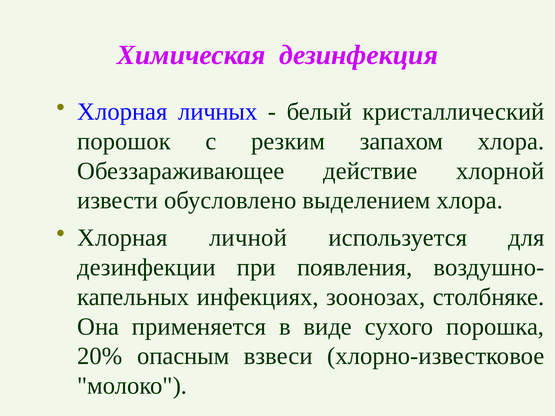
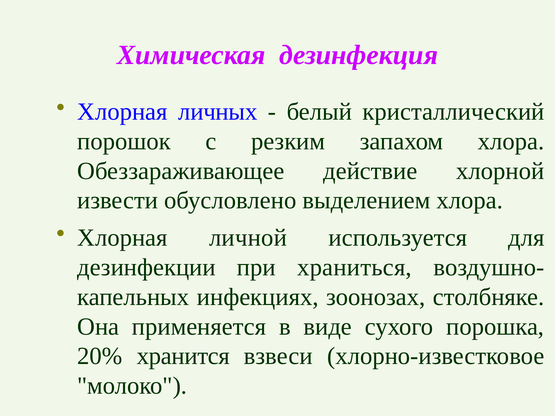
появления: появления -> храниться
опасным: опасным -> хранится
